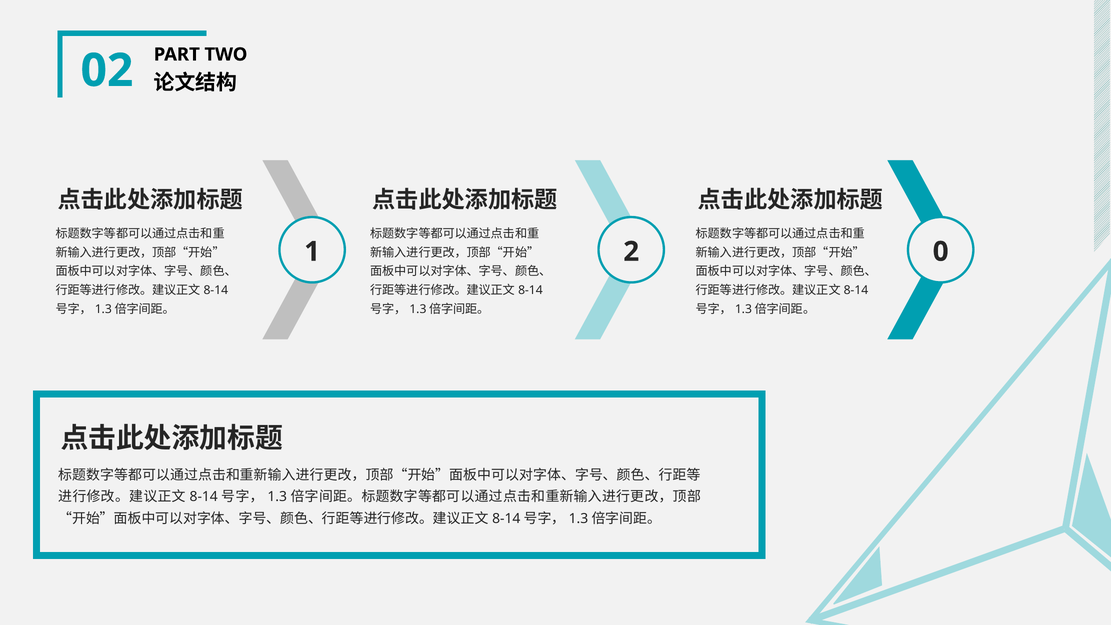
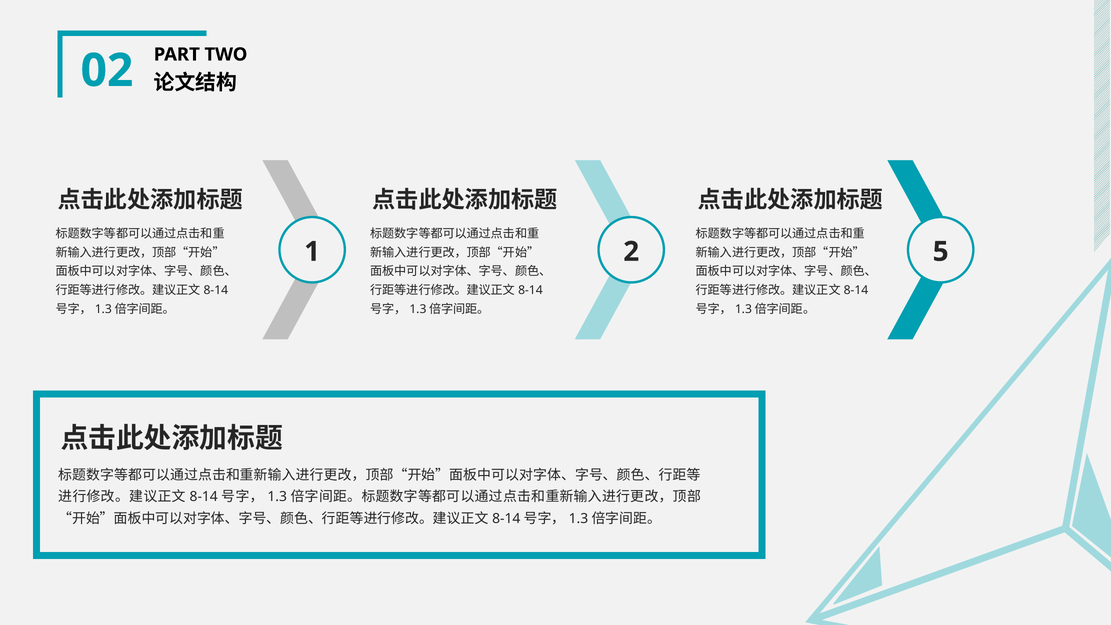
0: 0 -> 5
